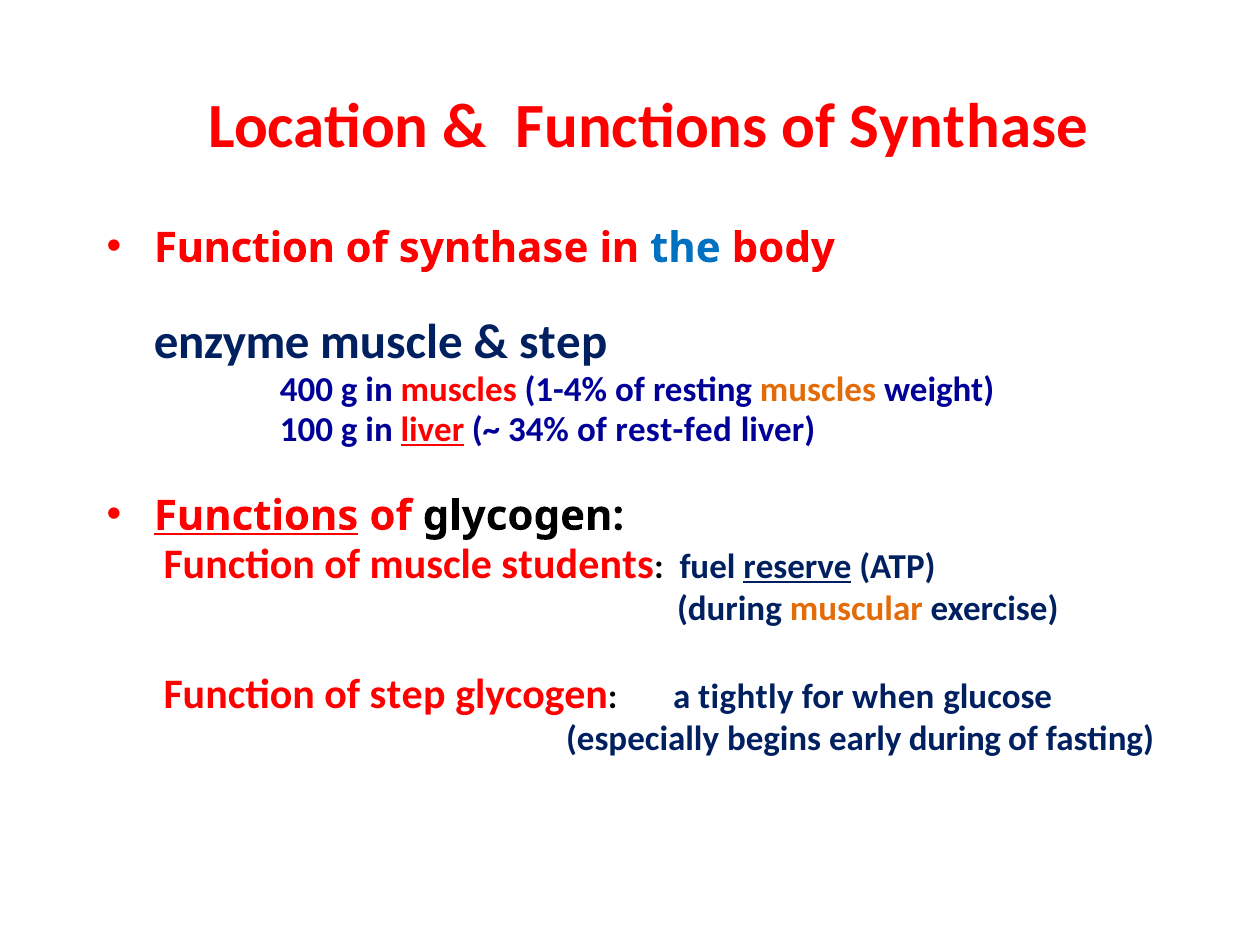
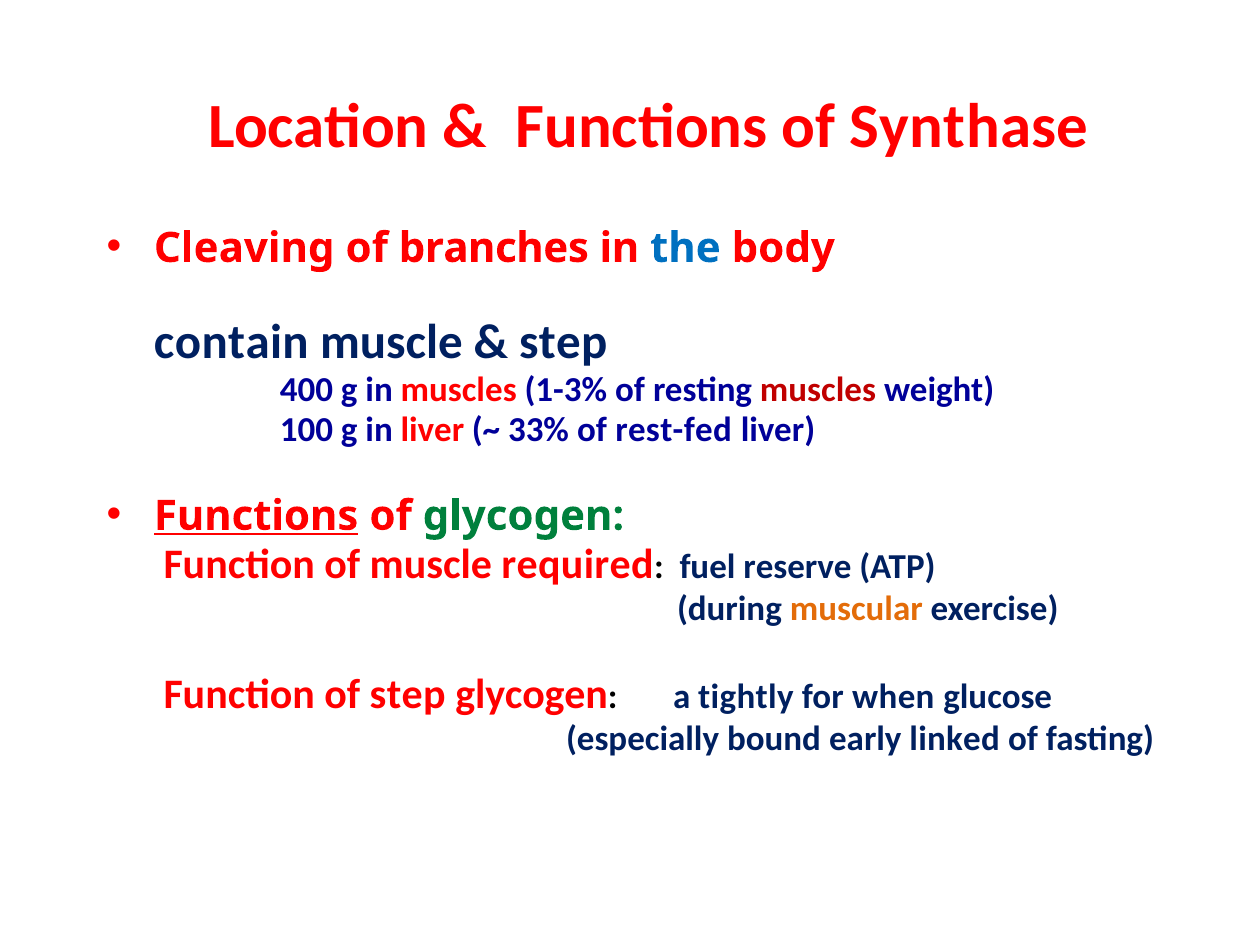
Function at (244, 248): Function -> Cleaving
synthase at (494, 248): synthase -> branches
enzyme: enzyme -> contain
1-4%: 1-4% -> 1-3%
muscles at (818, 390) colour: orange -> red
liver at (432, 430) underline: present -> none
34%: 34% -> 33%
glycogen at (523, 516) colour: black -> green
students: students -> required
reserve underline: present -> none
begins: begins -> bound
early during: during -> linked
